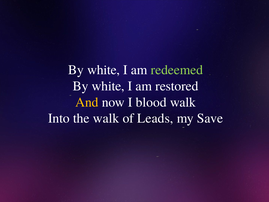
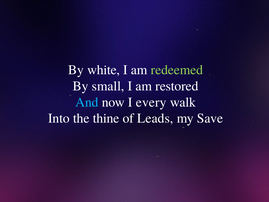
white at (108, 86): white -> small
And colour: yellow -> light blue
blood: blood -> every
the walk: walk -> thine
